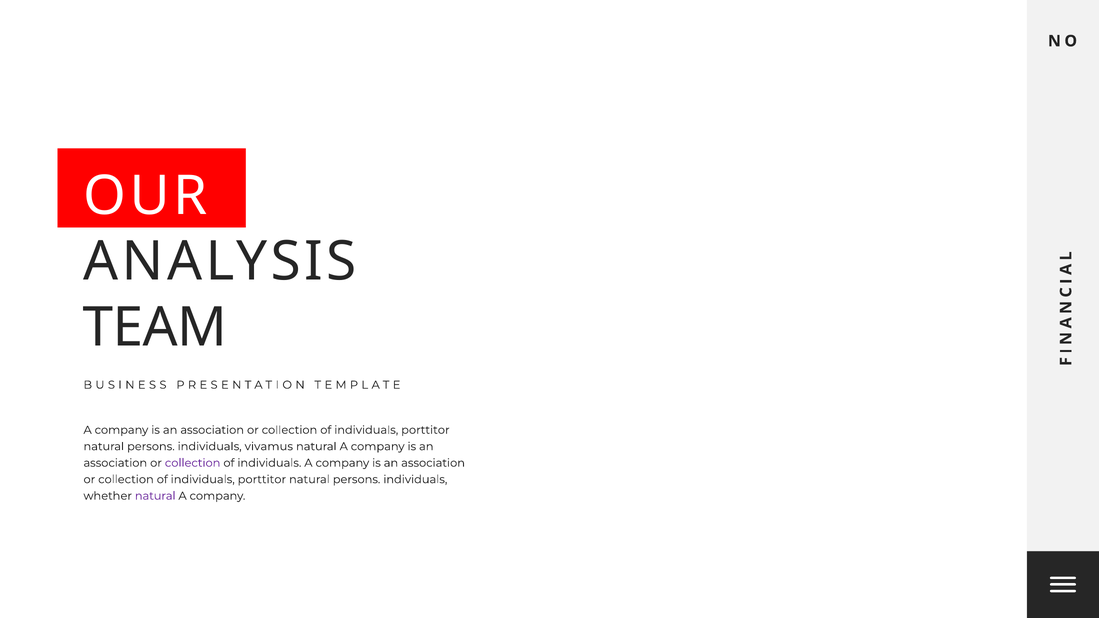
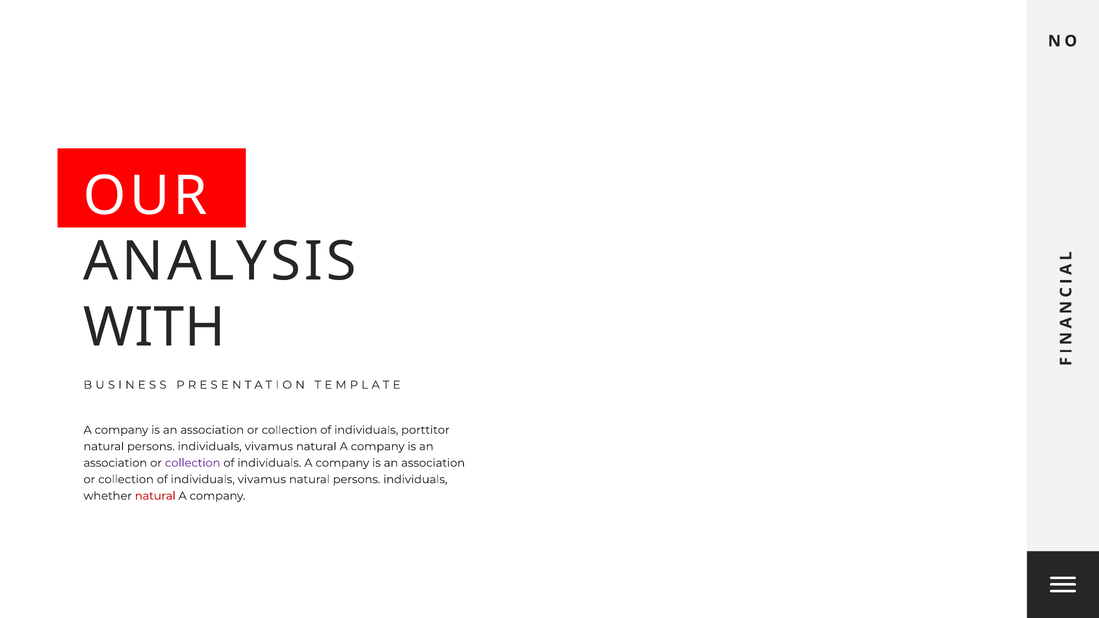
TEAM: TEAM -> WITH
porttitor at (262, 480): porttitor -> vivamus
natural at (155, 496) colour: purple -> red
